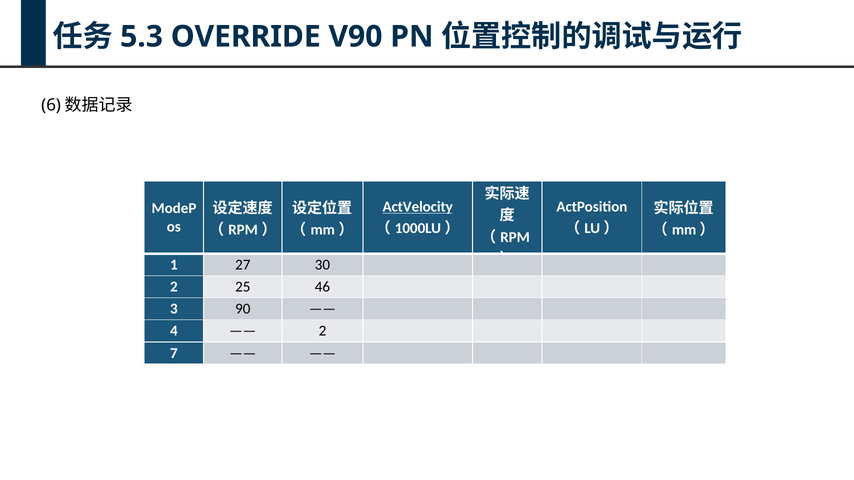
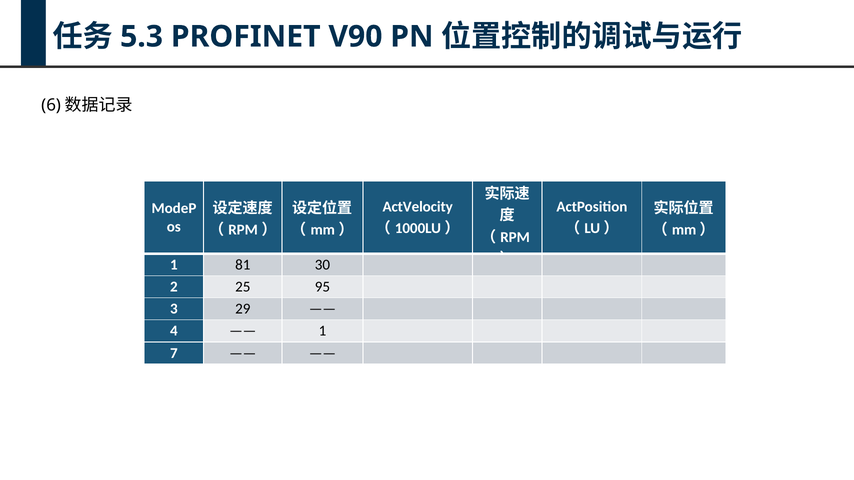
OVERRIDE: OVERRIDE -> PROFINET
ActVelocity underline: present -> none
27: 27 -> 81
46: 46 -> 95
90: 90 -> 29
2 at (322, 331): 2 -> 1
